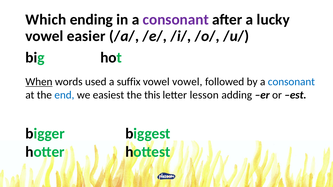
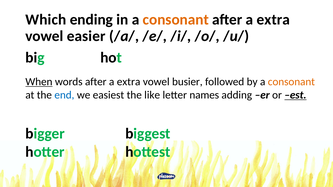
consonant at (176, 20) colour: purple -> orange
lucky at (273, 20): lucky -> extra
words used: used -> after
suffix at (129, 82): suffix -> extra
vowel vowel: vowel -> busier
consonant at (291, 82) colour: blue -> orange
this: this -> like
lesson: lesson -> names
est underline: none -> present
